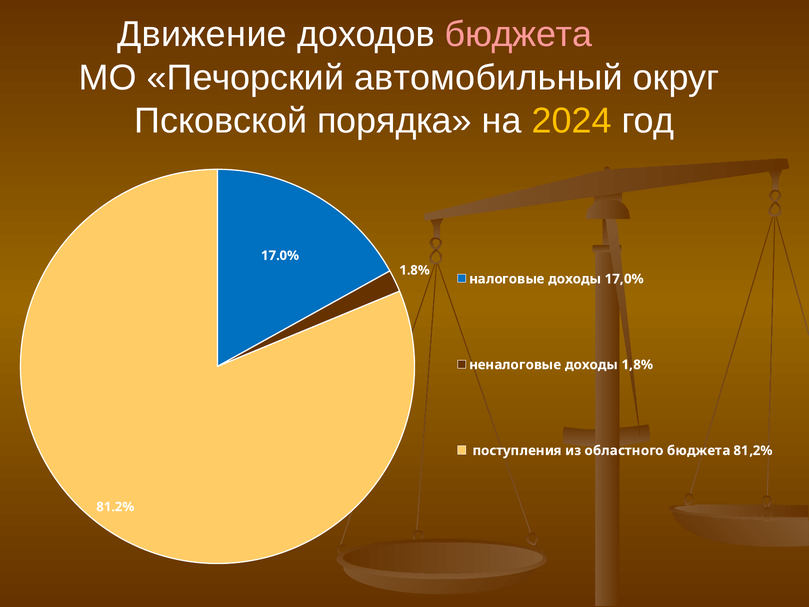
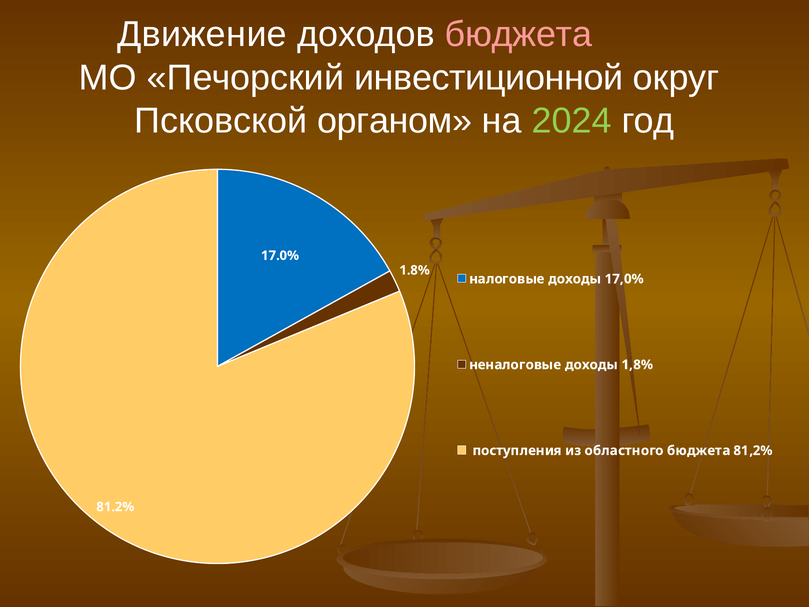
автомобильный: автомобильный -> инвестиционной
порядка: порядка -> органом
2024 colour: yellow -> light green
